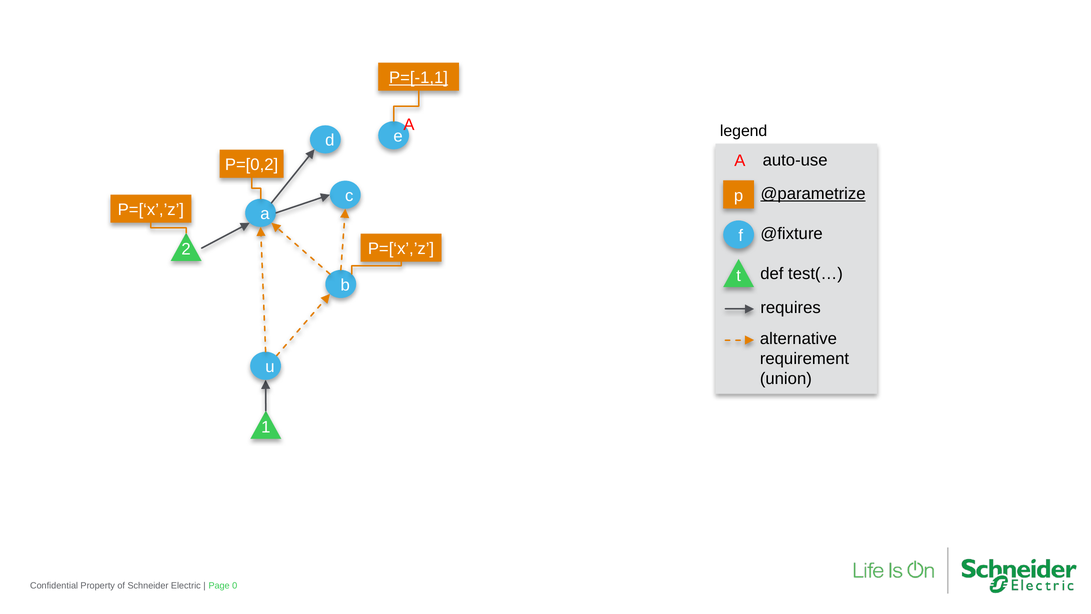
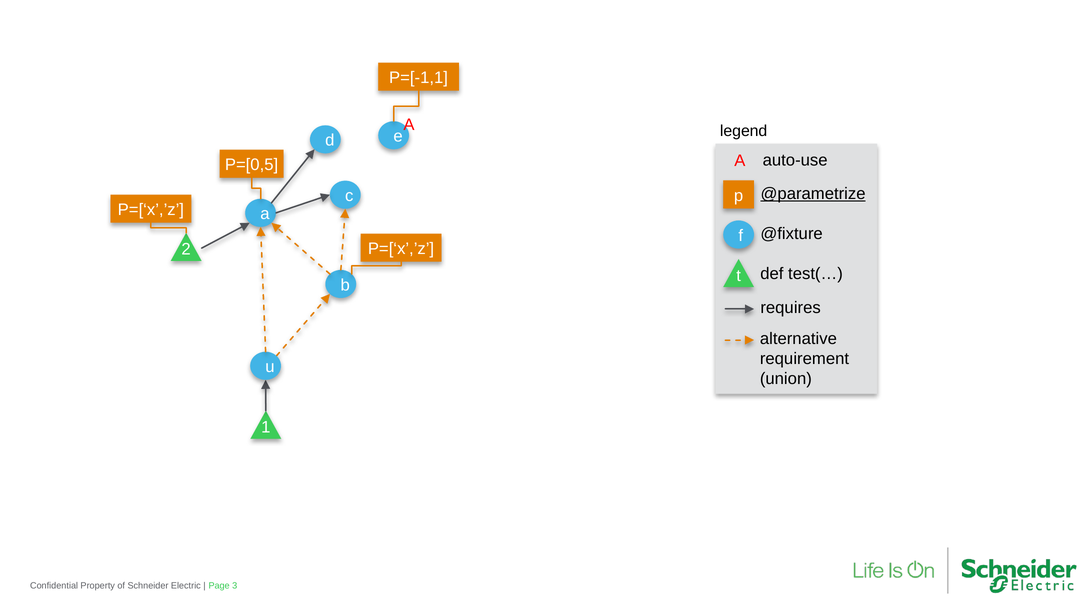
P=[-1,1 underline: present -> none
P=[0,2: P=[0,2 -> P=[0,5
0: 0 -> 3
